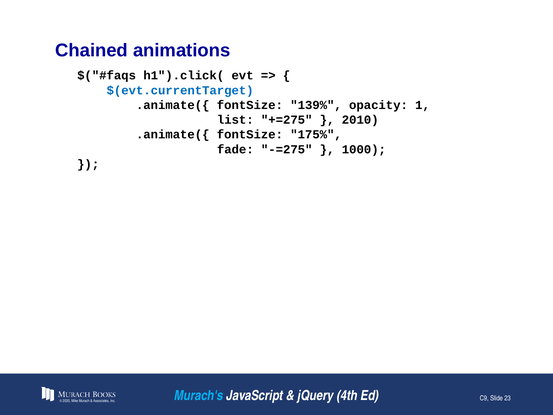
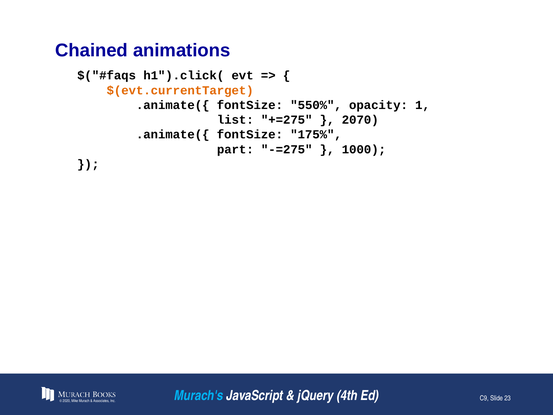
$(evt.currentTarget colour: blue -> orange
139%: 139% -> 550%
2010: 2010 -> 2070
fade: fade -> part
